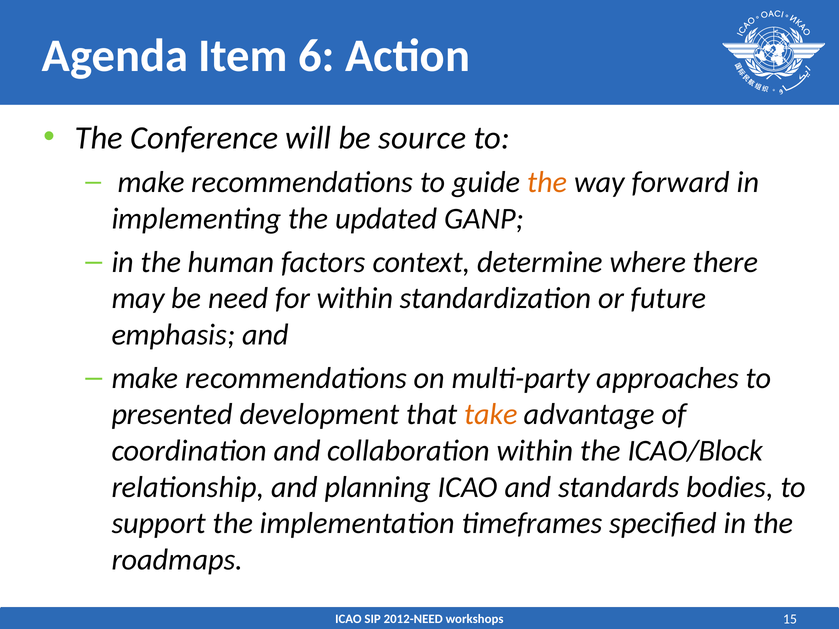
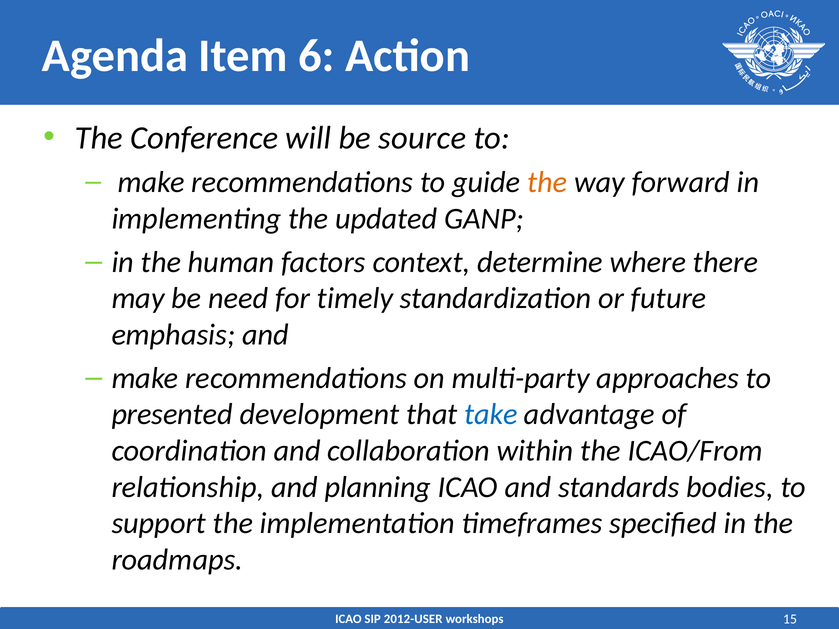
for within: within -> timely
take colour: orange -> blue
ICAO/Block: ICAO/Block -> ICAO/From
2012-NEED: 2012-NEED -> 2012-USER
